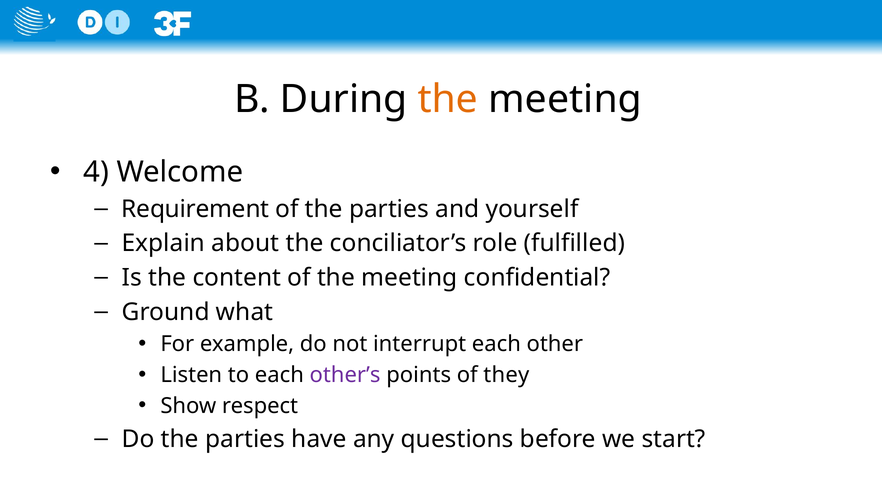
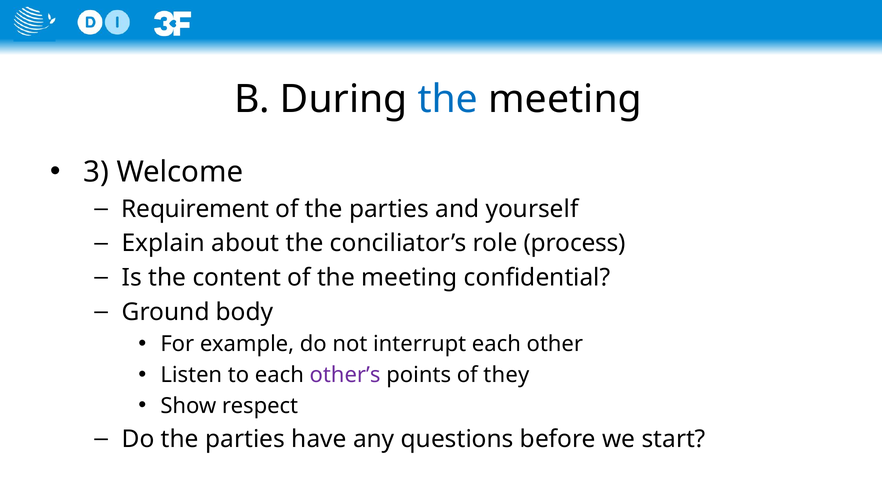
the at (448, 99) colour: orange -> blue
4: 4 -> 3
fulfilled: fulfilled -> process
what: what -> body
